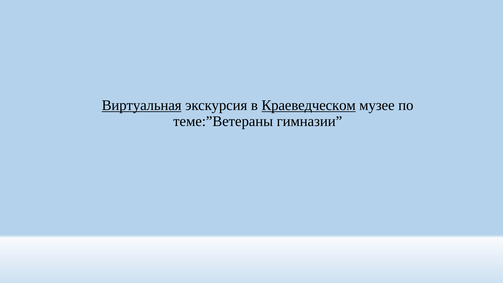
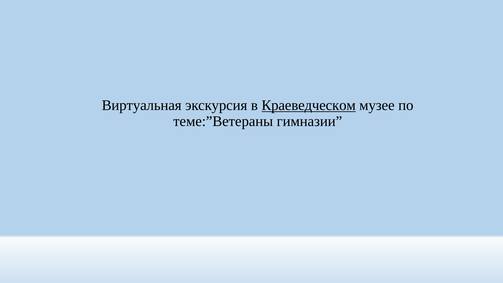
Виртуальная underline: present -> none
